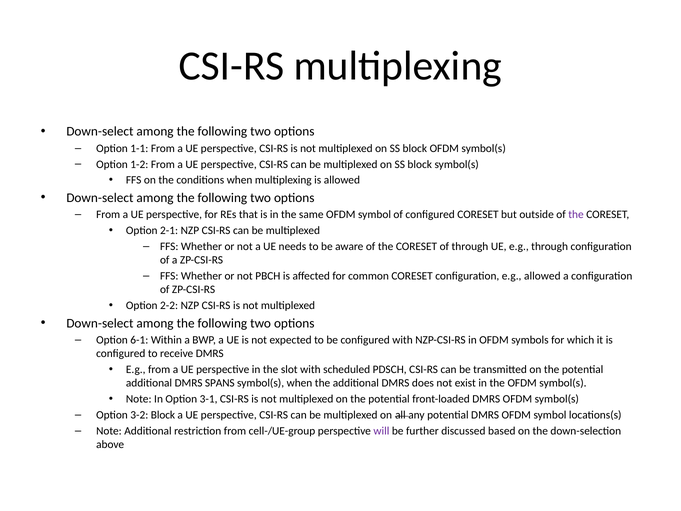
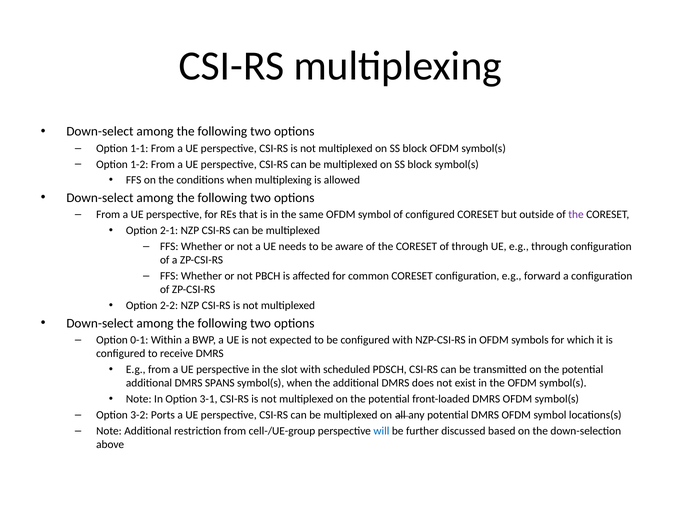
e.g allowed: allowed -> forward
6-1: 6-1 -> 0-1
3-2 Block: Block -> Ports
will colour: purple -> blue
